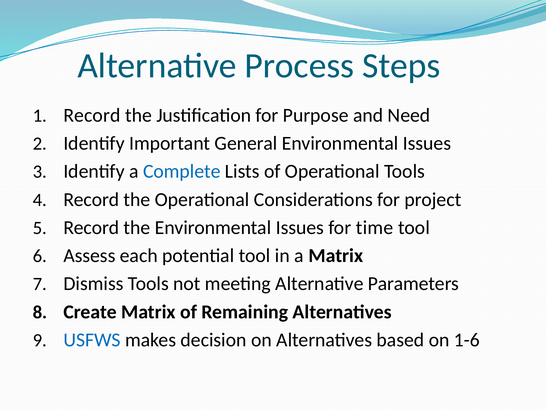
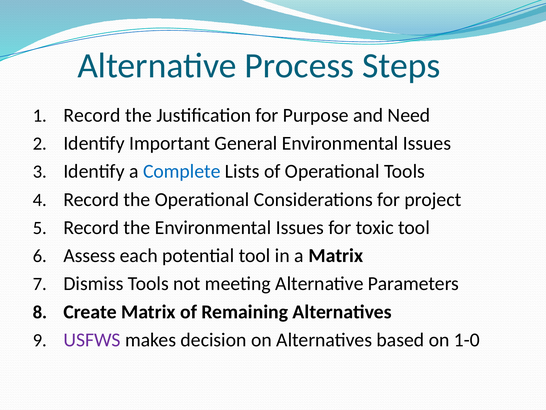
time: time -> toxic
USFWS colour: blue -> purple
1-6: 1-6 -> 1-0
